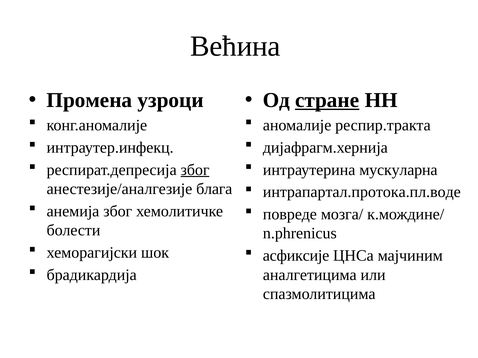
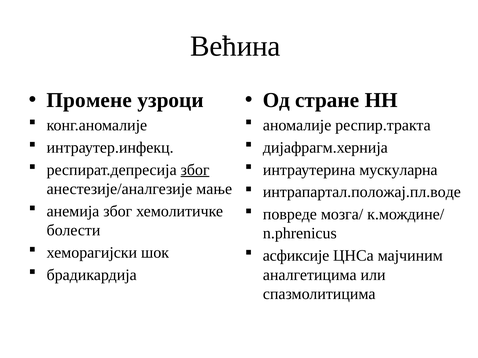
Промена: Промена -> Промене
стране underline: present -> none
блага: блага -> мање
интрапартал.протока.пл.воде: интрапартал.протока.пл.воде -> интрапартал.положај.пл.воде
